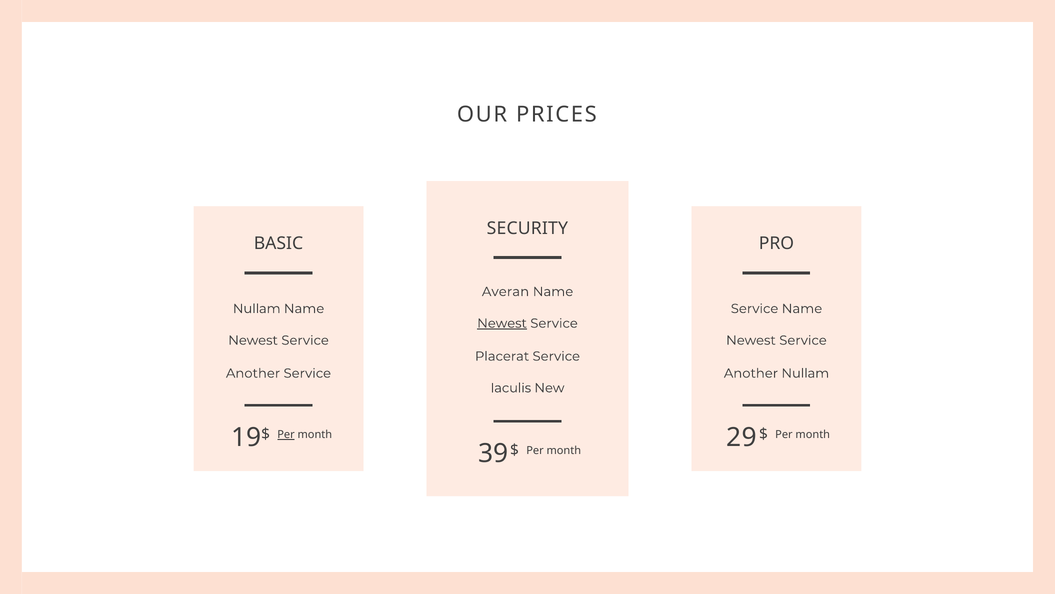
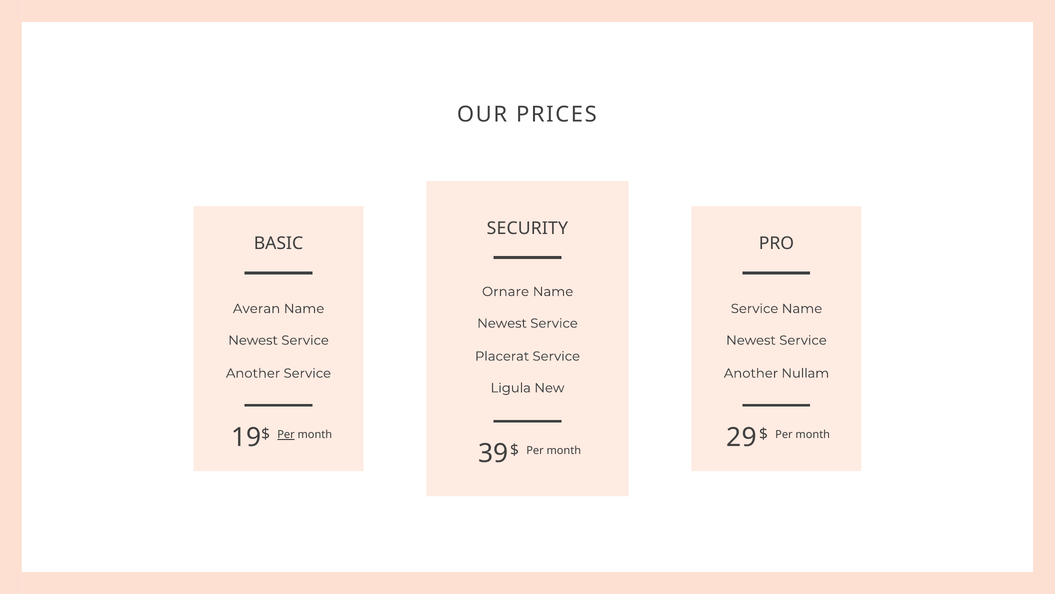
Averan: Averan -> Ornare
Nullam at (257, 308): Nullam -> Averan
Newest at (502, 323) underline: present -> none
Iaculis: Iaculis -> Ligula
